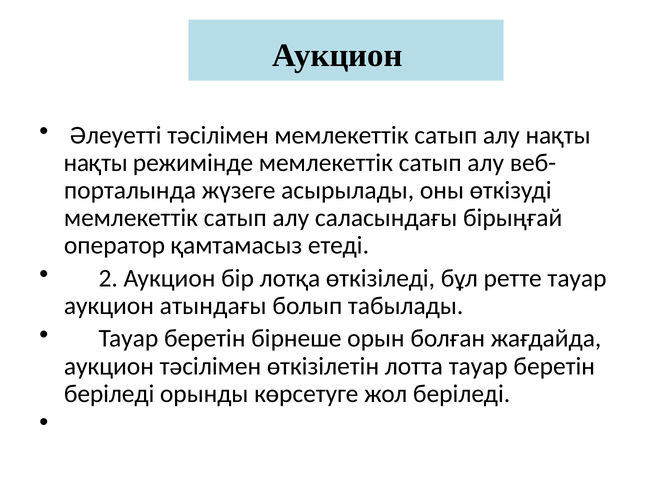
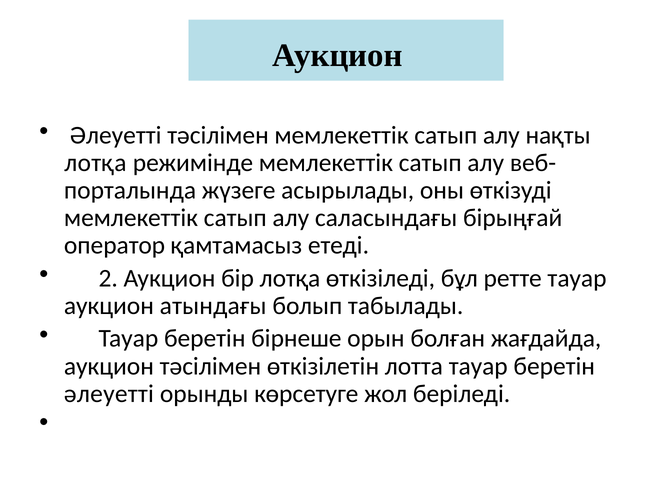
нақты at (96, 163): нақты -> лотқа
беріледі at (109, 394): беріледі -> әлеуетті
